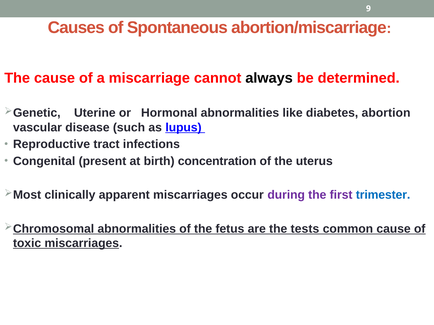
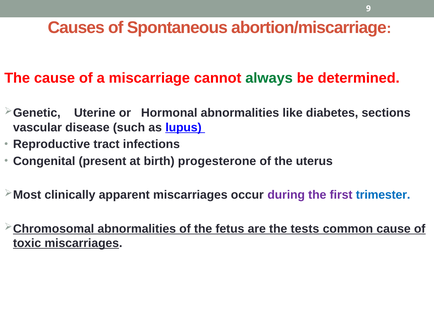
always colour: black -> green
abortion: abortion -> sections
concentration: concentration -> progesterone
